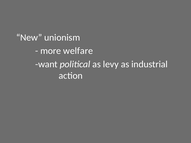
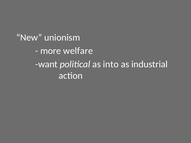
levy: levy -> into
